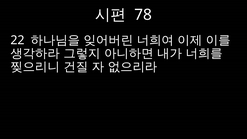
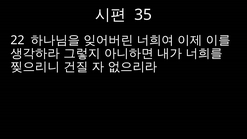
78: 78 -> 35
